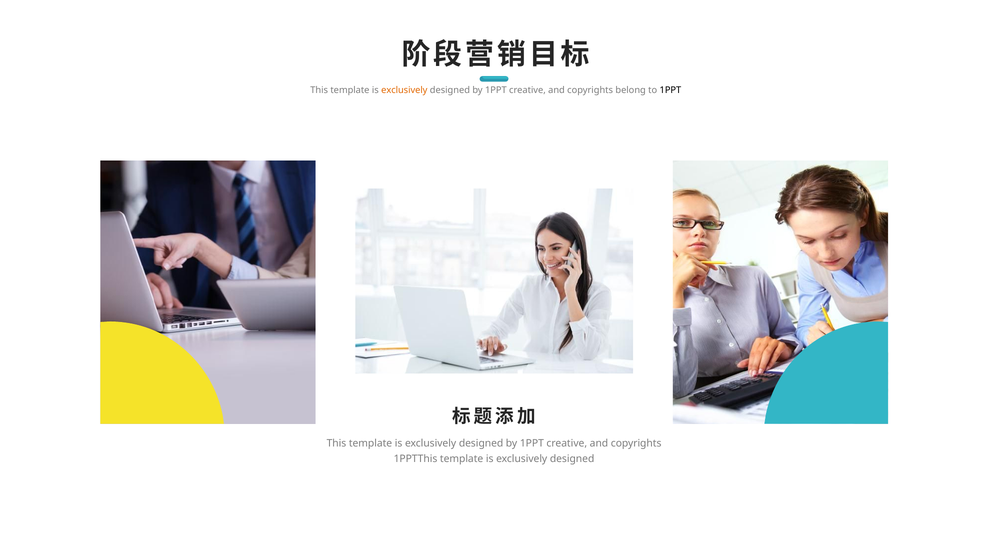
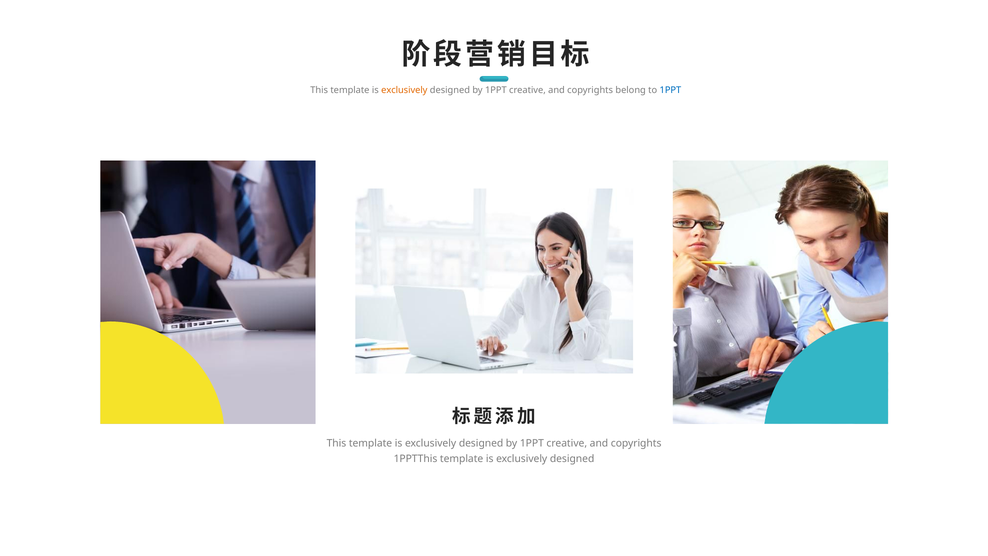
1PPT at (670, 90) colour: black -> blue
